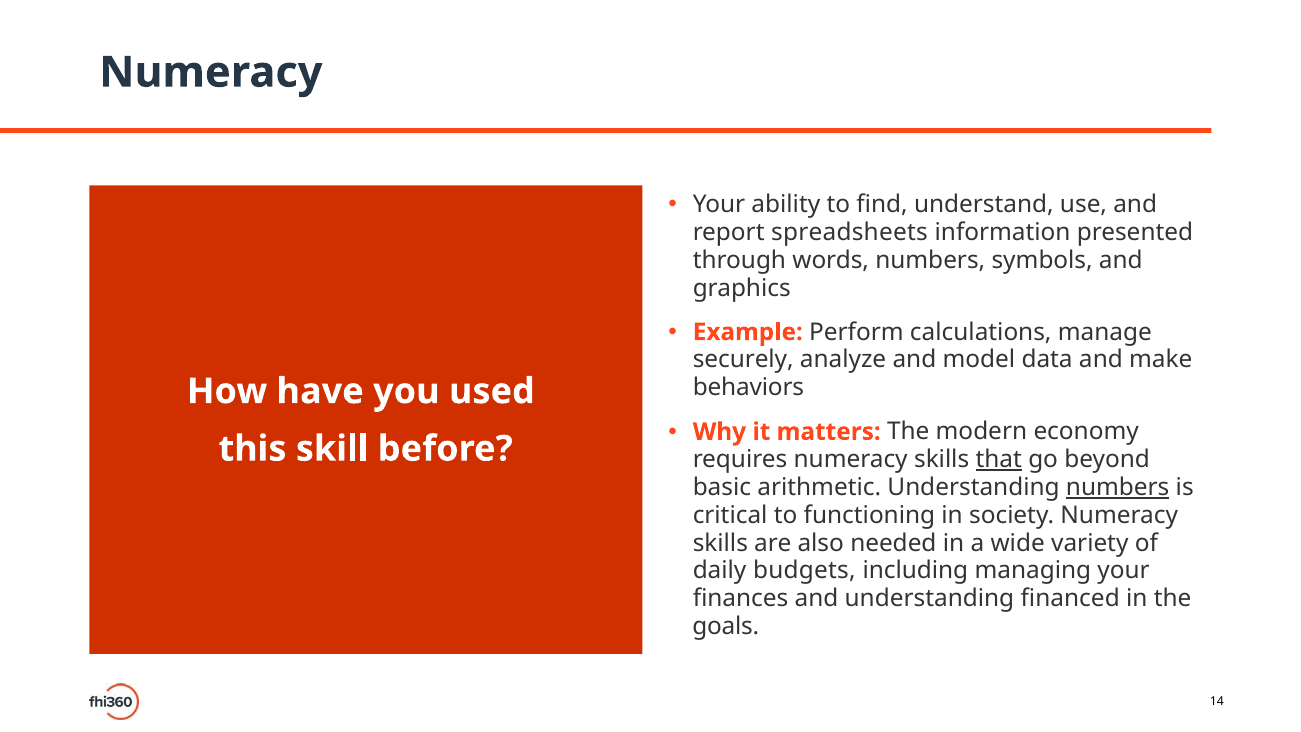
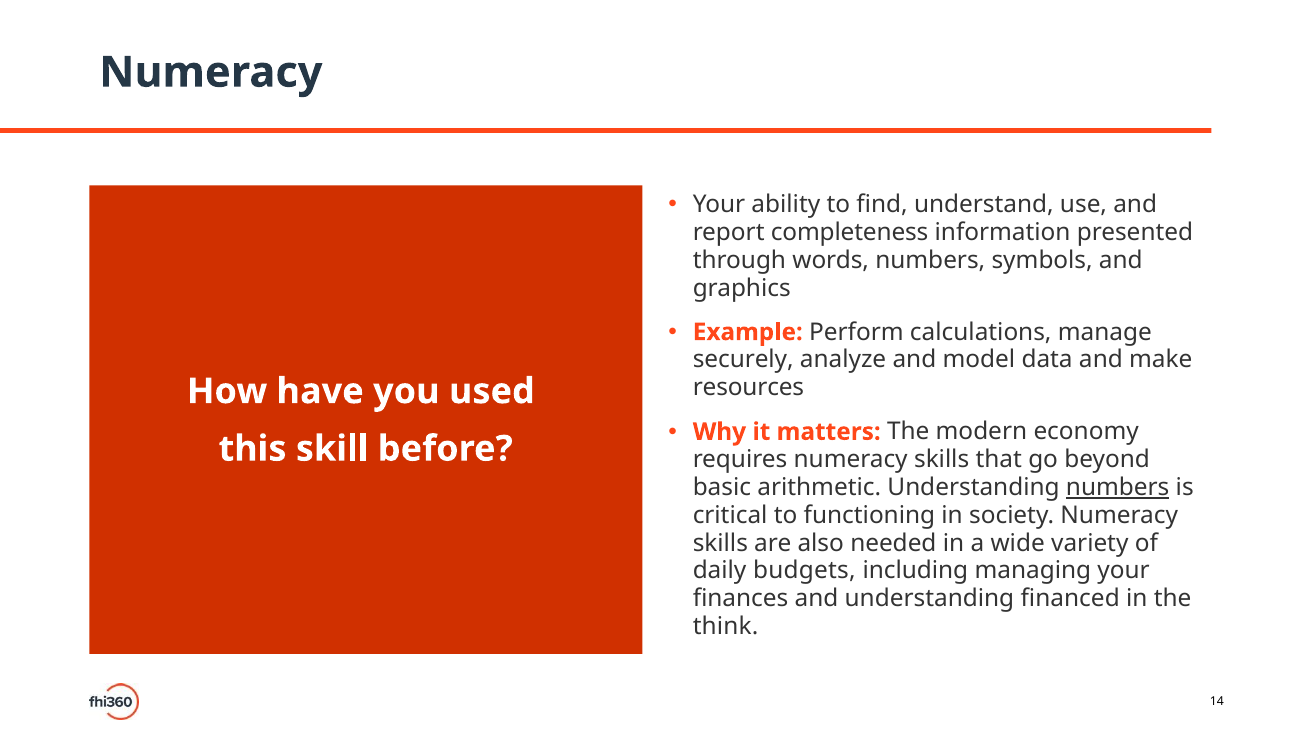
spreadsheets: spreadsheets -> completeness
behaviors: behaviors -> resources
that underline: present -> none
goals: goals -> think
